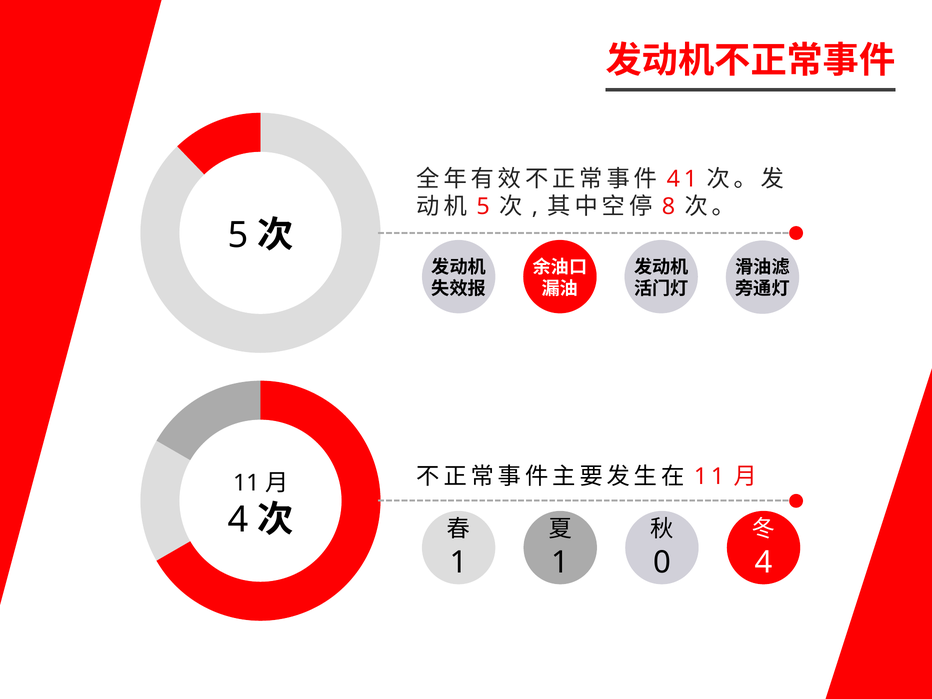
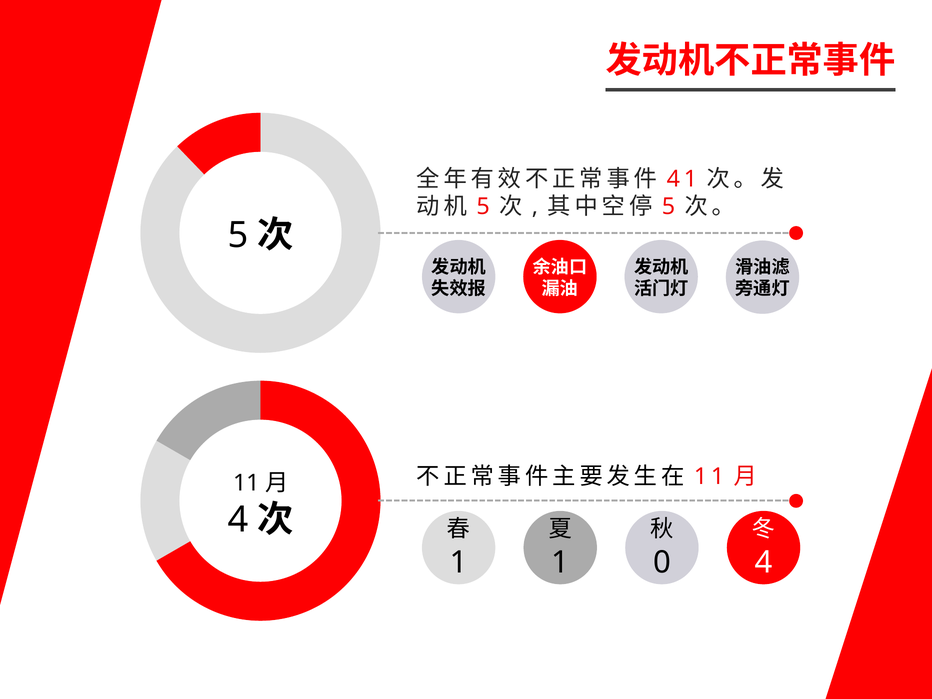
8 at (668, 207): 8 -> 5
